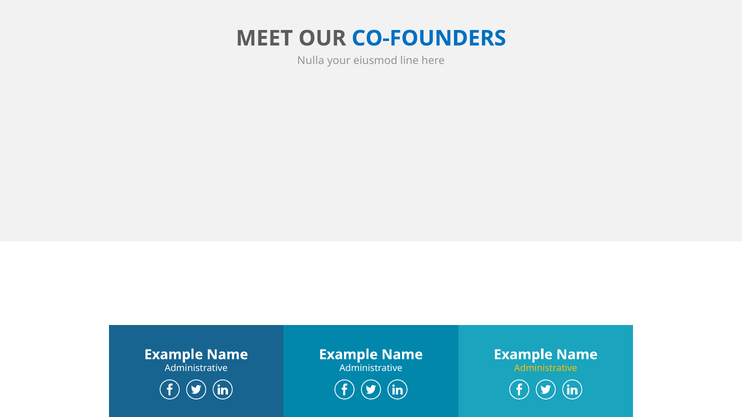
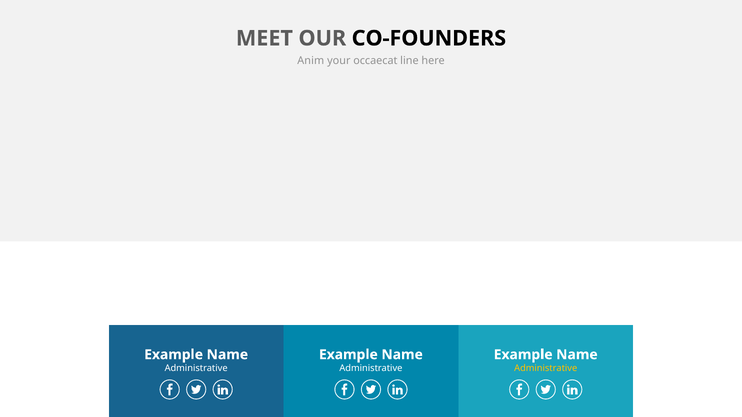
CO-FOUNDERS colour: blue -> black
Nulla: Nulla -> Anim
eiusmod: eiusmod -> occaecat
